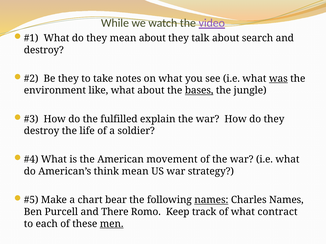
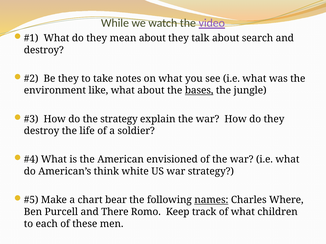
was underline: present -> none
the fulfilled: fulfilled -> strategy
movement: movement -> envisioned
think mean: mean -> white
Charles Names: Names -> Where
contract: contract -> children
men underline: present -> none
